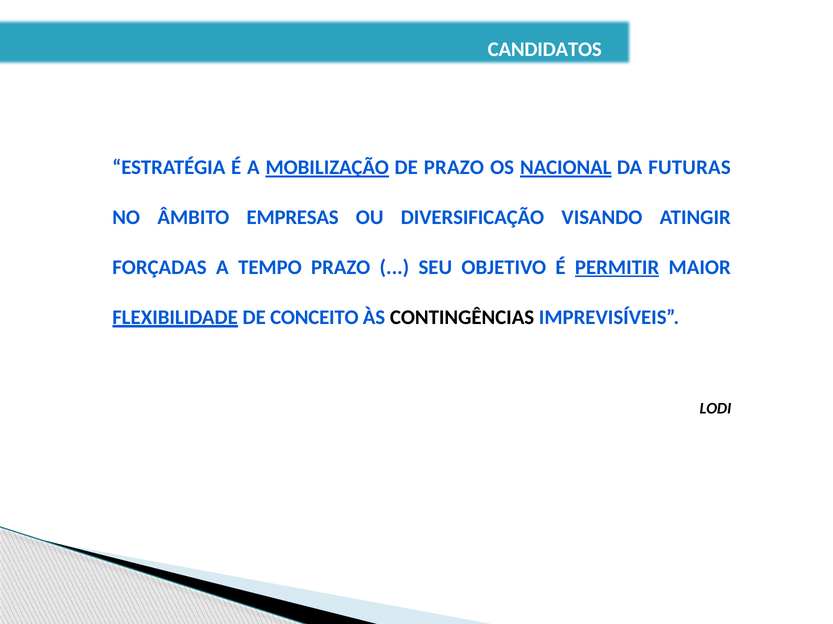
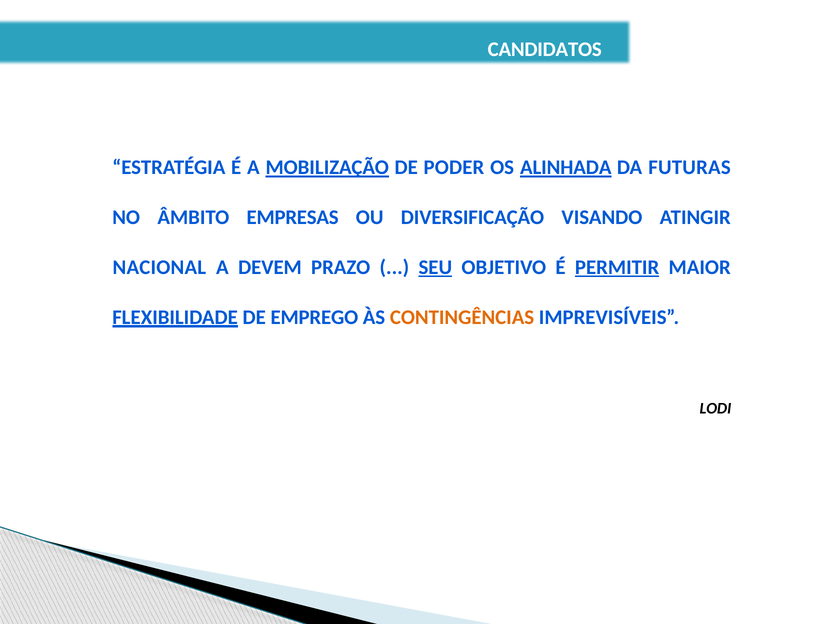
DE PRAZO: PRAZO -> PODER
NACIONAL: NACIONAL -> ALINHADA
FORÇADAS: FORÇADAS -> NACIONAL
TEMPO: TEMPO -> DEVEM
SEU underline: none -> present
CONCEITO: CONCEITO -> EMPREGO
CONTINGÊNCIAS colour: black -> orange
